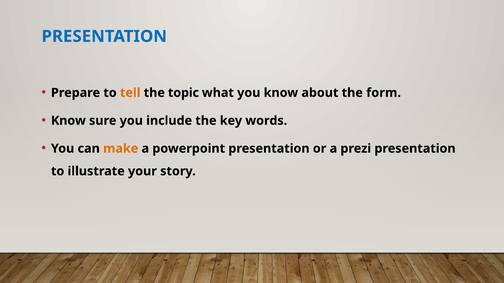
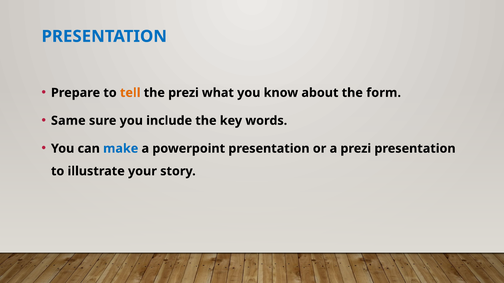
the topic: topic -> prezi
Know at (68, 121): Know -> Same
make colour: orange -> blue
